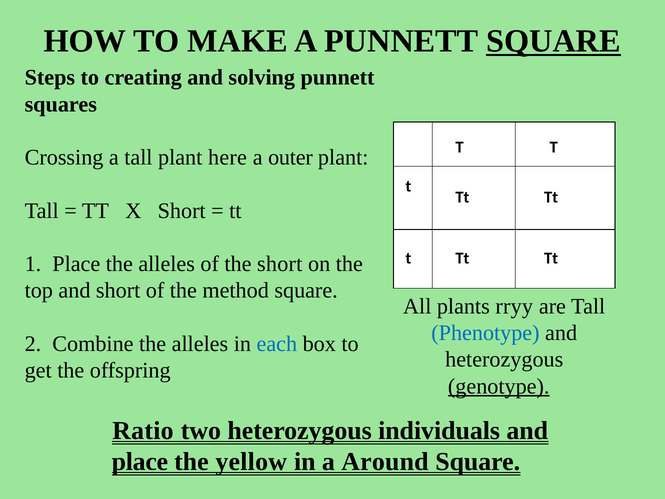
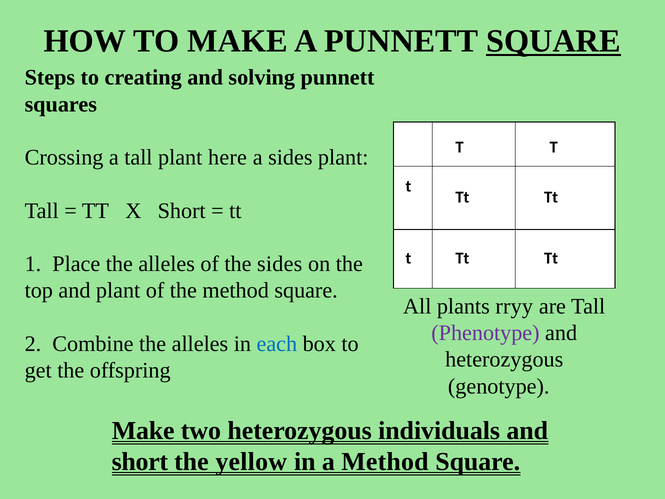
a outer: outer -> sides
the short: short -> sides
and short: short -> plant
Phenotype colour: blue -> purple
genotype underline: present -> none
Ratio at (143, 431): Ratio -> Make
place at (140, 462): place -> short
a Around: Around -> Method
